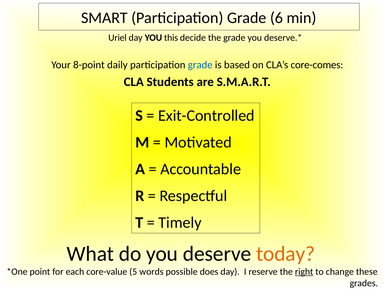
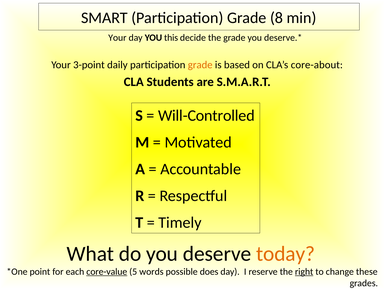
6: 6 -> 8
Uriel at (117, 38): Uriel -> Your
8-point: 8-point -> 3-point
grade at (200, 65) colour: blue -> orange
core-comes: core-comes -> core-about
Exit-Controlled: Exit-Controlled -> Will-Controlled
core-value underline: none -> present
